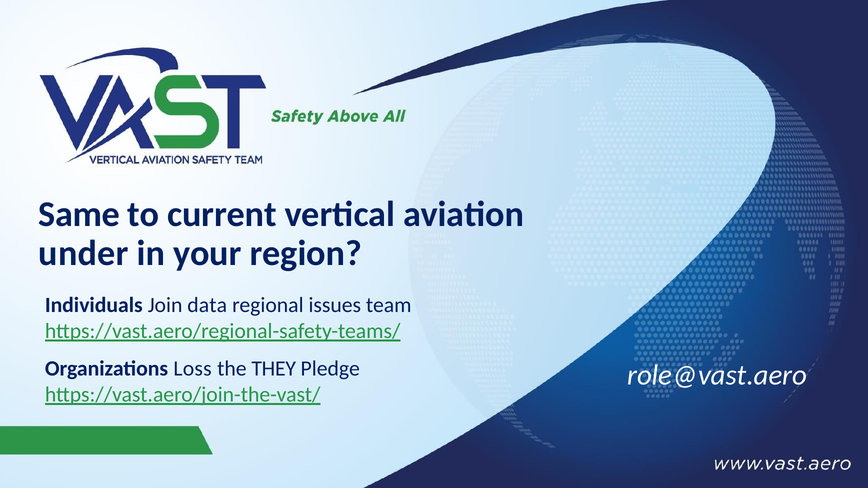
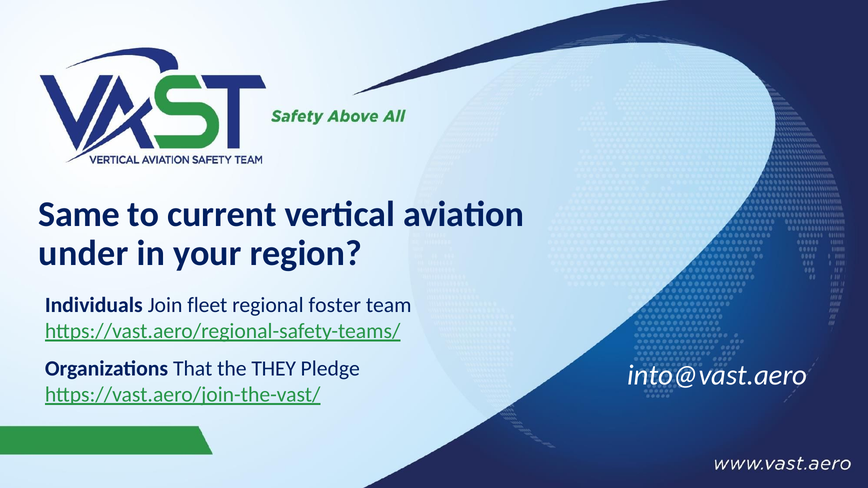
data: data -> fleet
issues: issues -> foster
Loss: Loss -> That
role@vast.aero: role@vast.aero -> into@vast.aero
